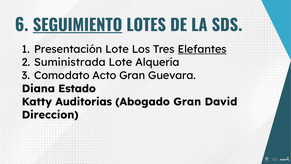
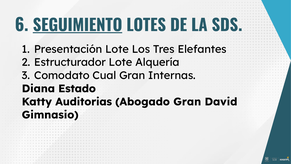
Elefantes underline: present -> none
Suministrada: Suministrada -> Estructurador
Acto: Acto -> Cual
Guevara: Guevara -> Internas
Direccion: Direccion -> Gimnasio
